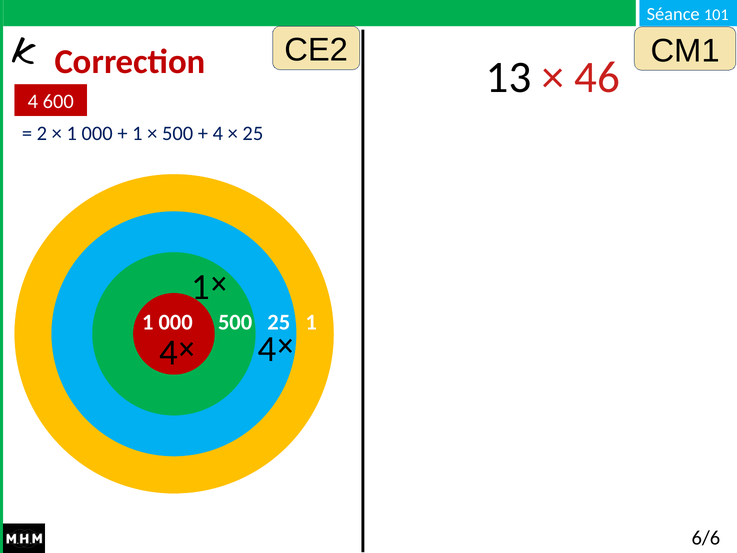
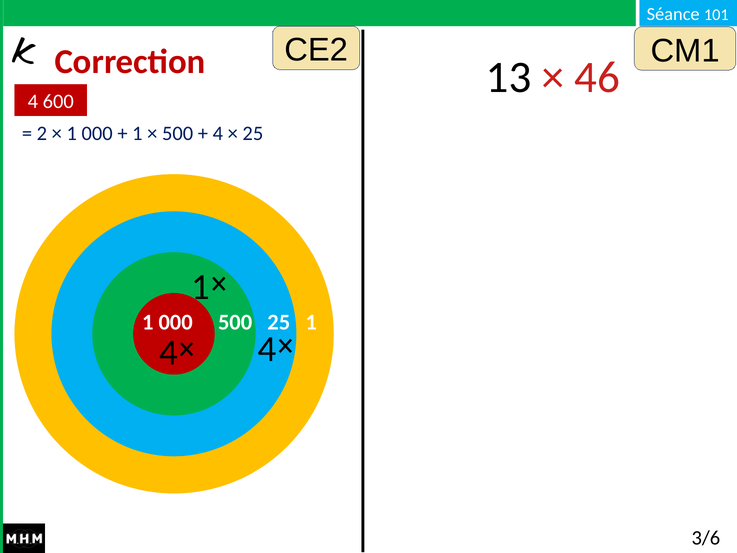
6/6: 6/6 -> 3/6
